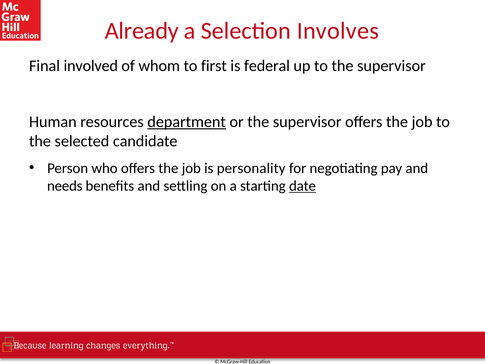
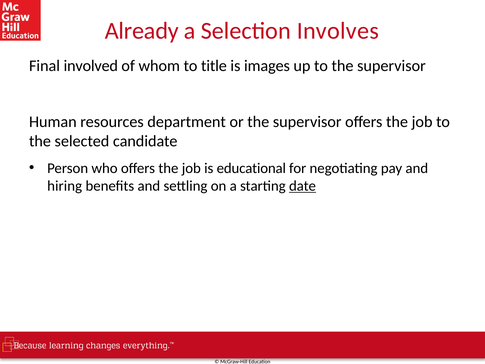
first: first -> title
federal: federal -> images
department underline: present -> none
personality: personality -> educational
needs: needs -> hiring
